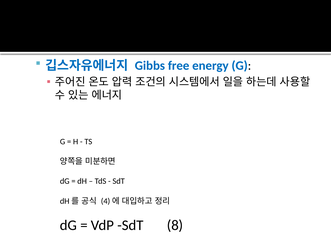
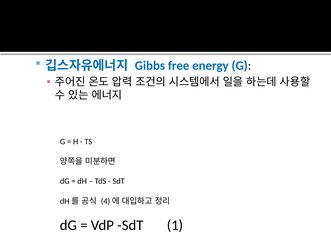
8: 8 -> 1
